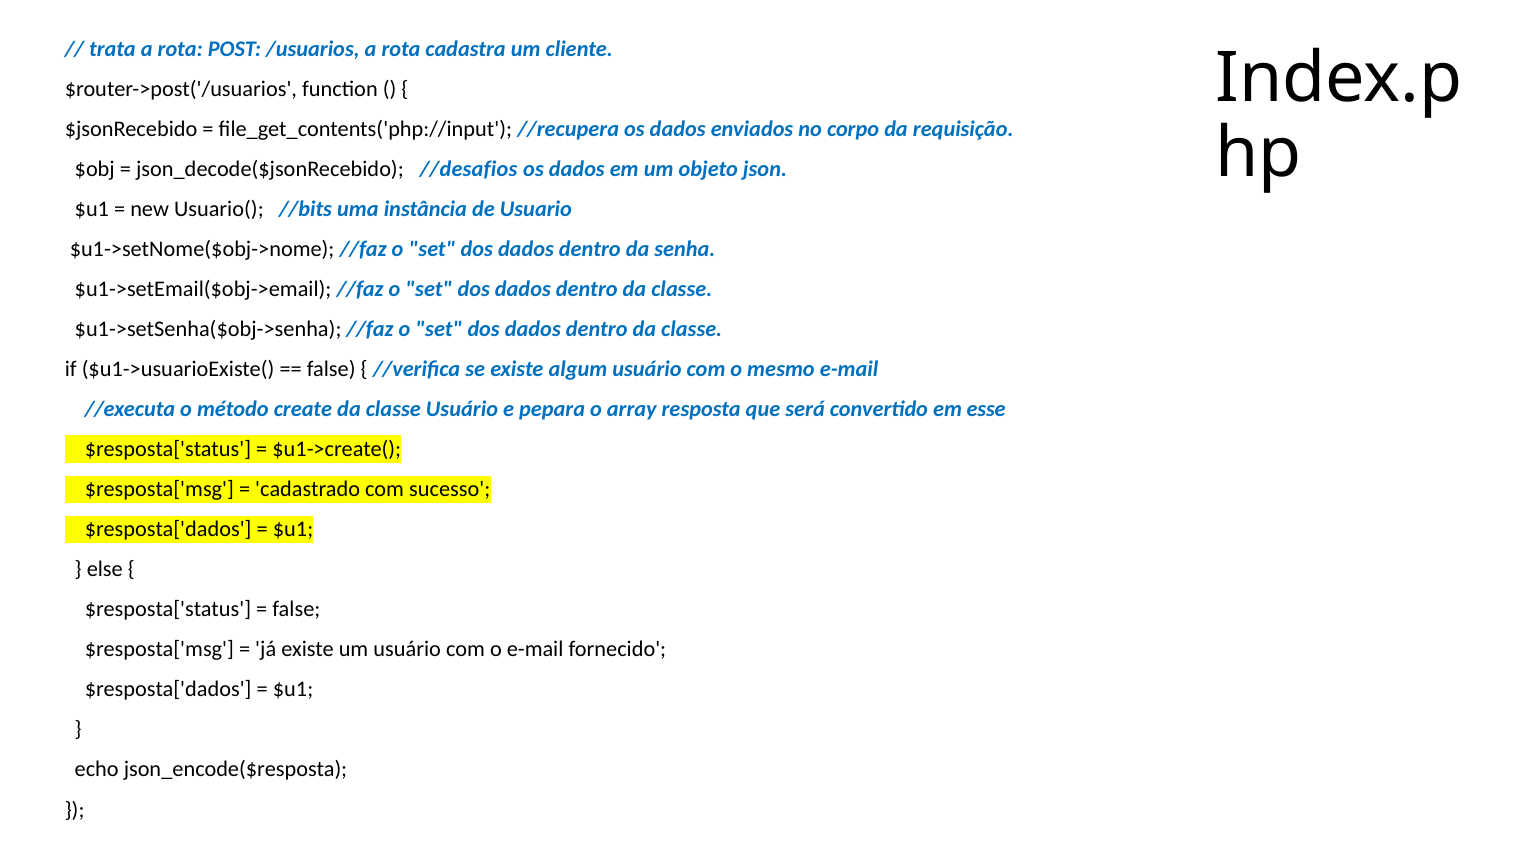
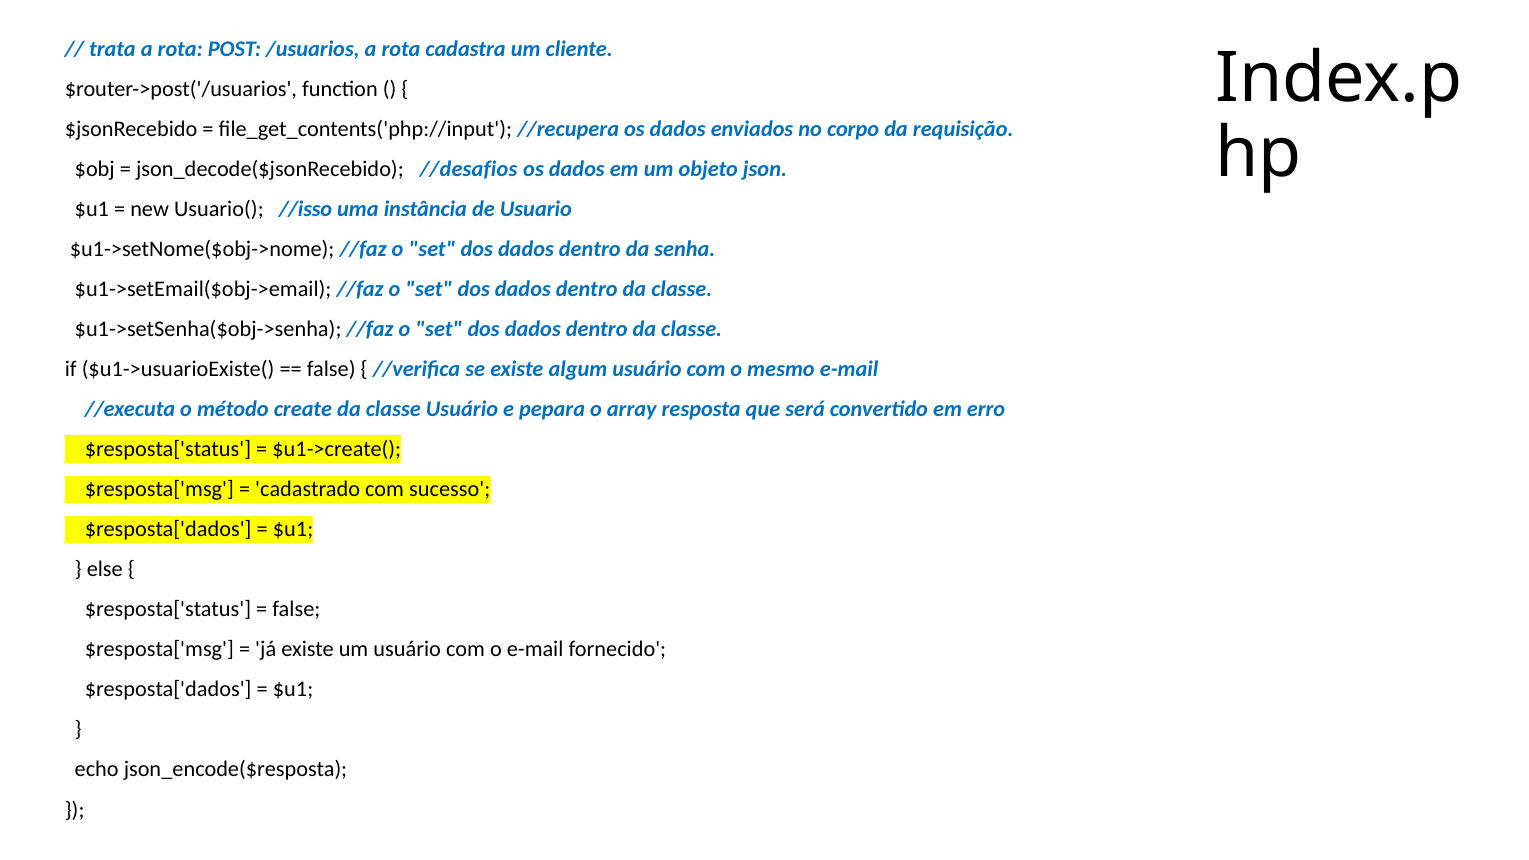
//bits: //bits -> //isso
esse: esse -> erro
